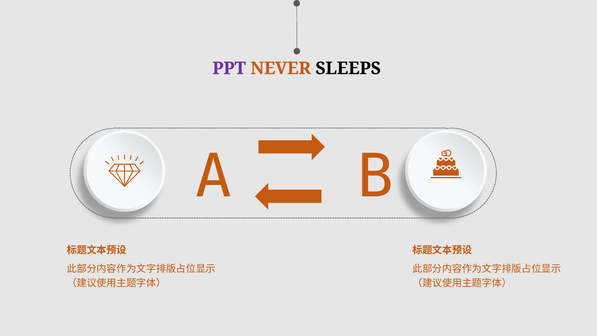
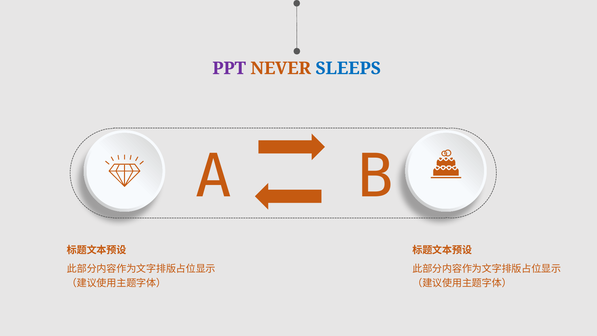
SLEEPS colour: black -> blue
